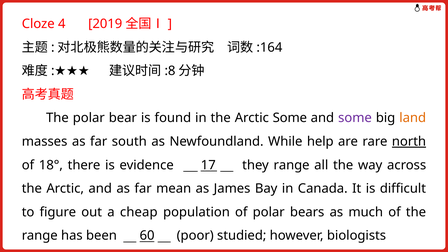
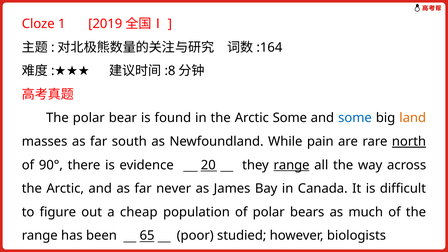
4: 4 -> 1
some at (355, 118) colour: purple -> blue
help: help -> pain
18°: 18° -> 90°
17: 17 -> 20
range at (292, 165) underline: none -> present
mean: mean -> never
60: 60 -> 65
